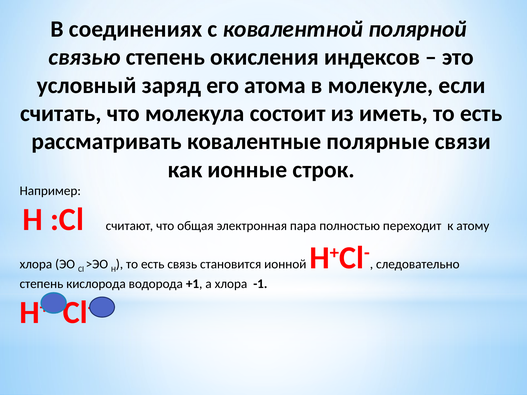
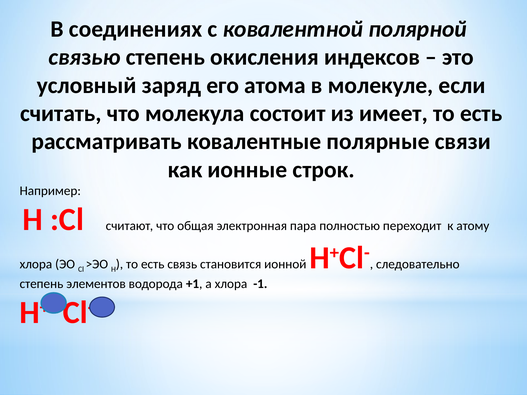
иметь: иметь -> имеет
кислорода: кислорода -> элементов
